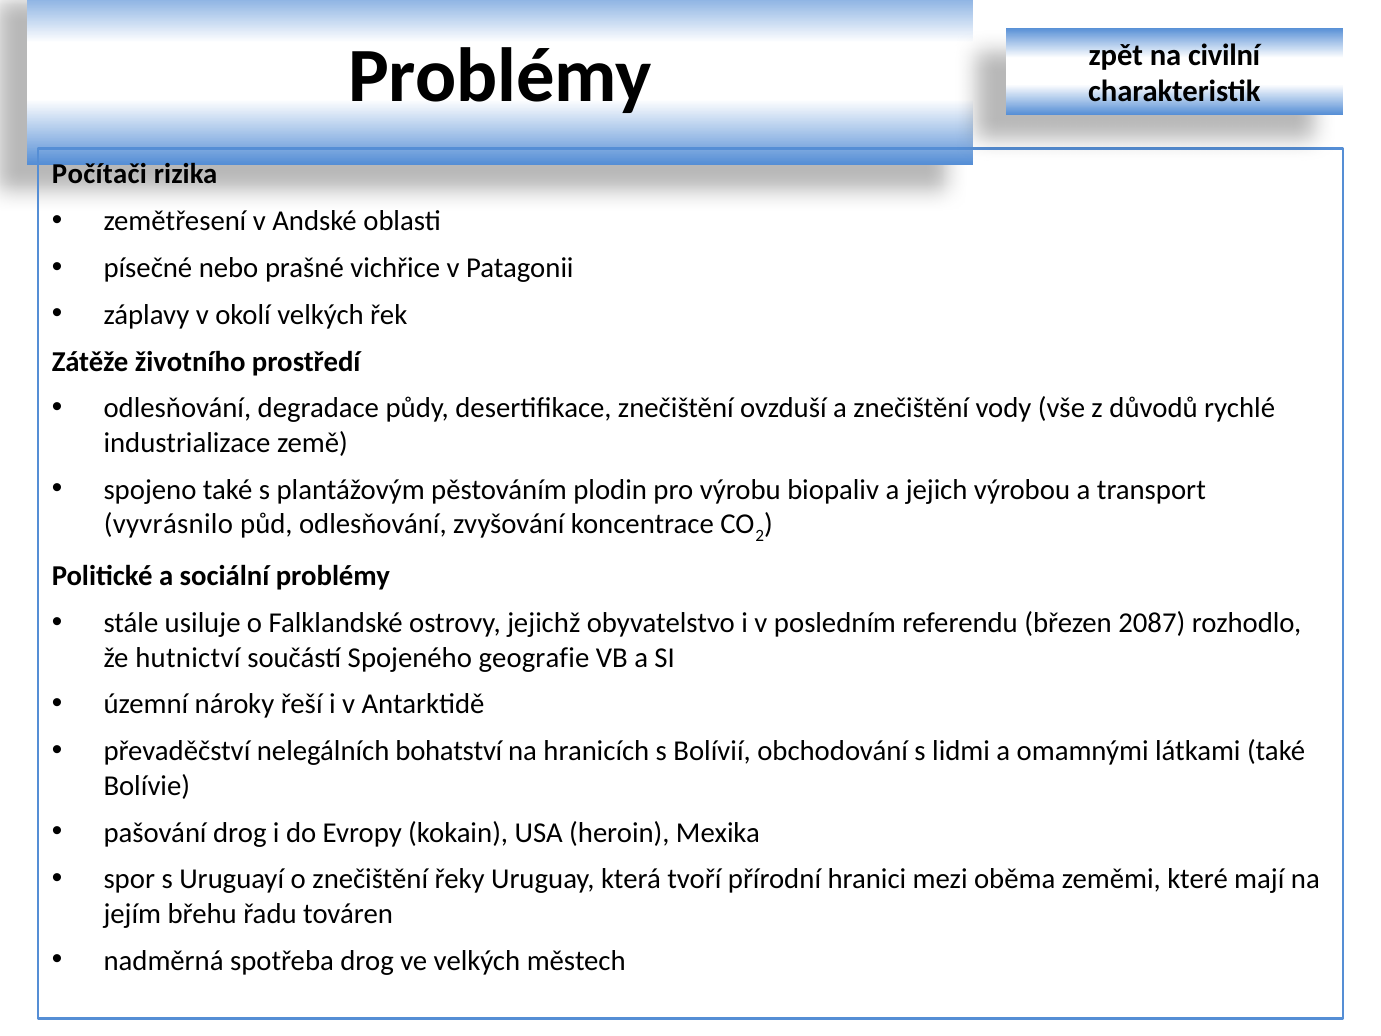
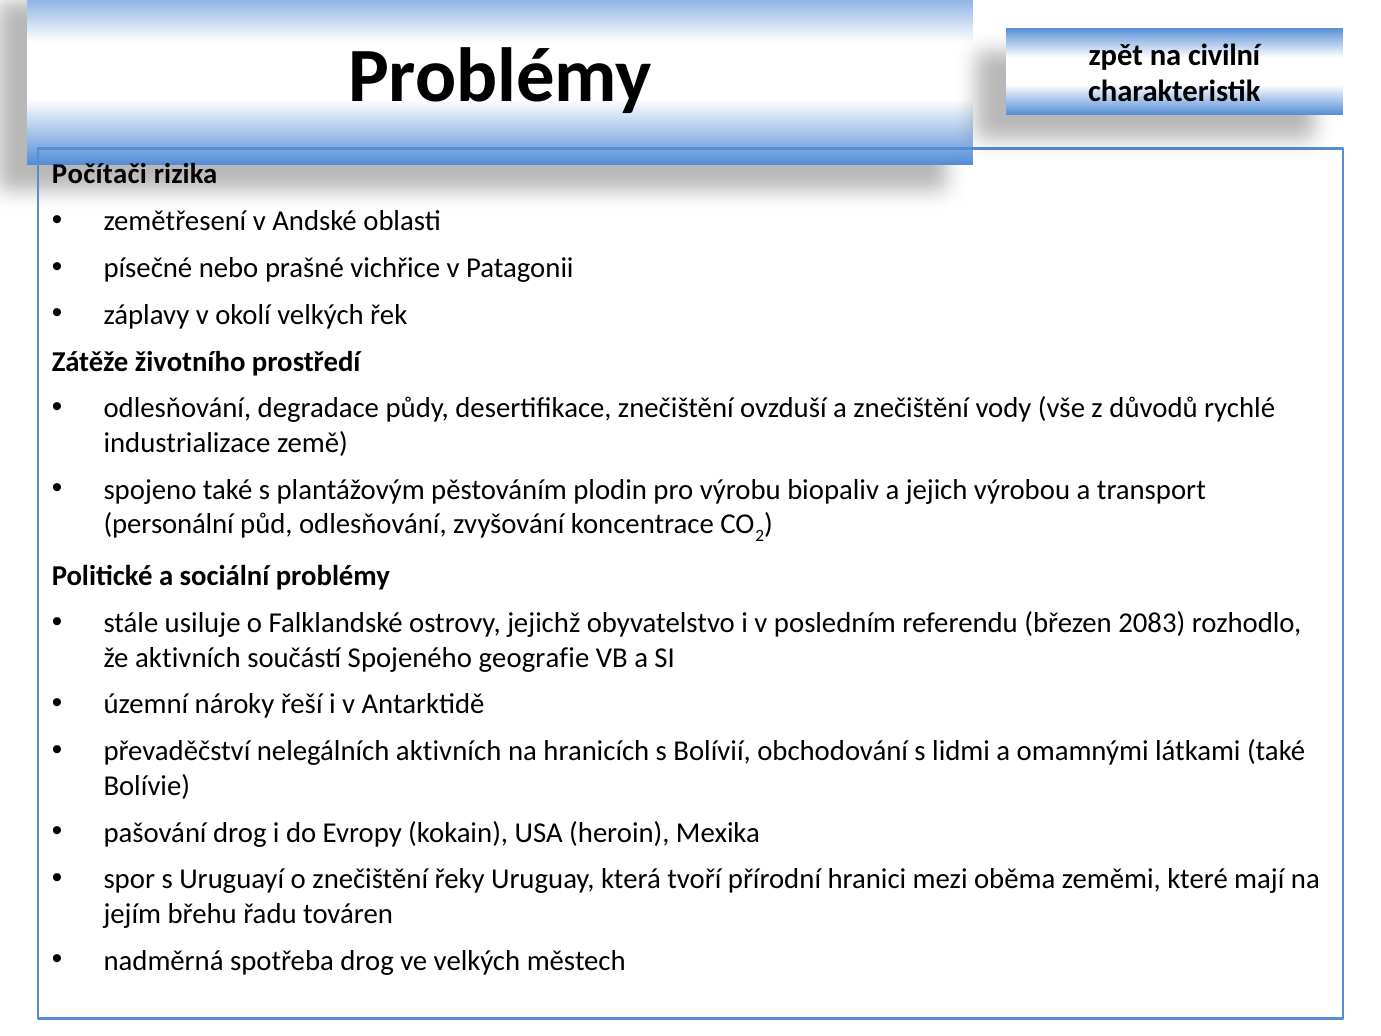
vyvrásnilo: vyvrásnilo -> personální
2087: 2087 -> 2083
že hutnictví: hutnictví -> aktivních
nelegálních bohatství: bohatství -> aktivních
